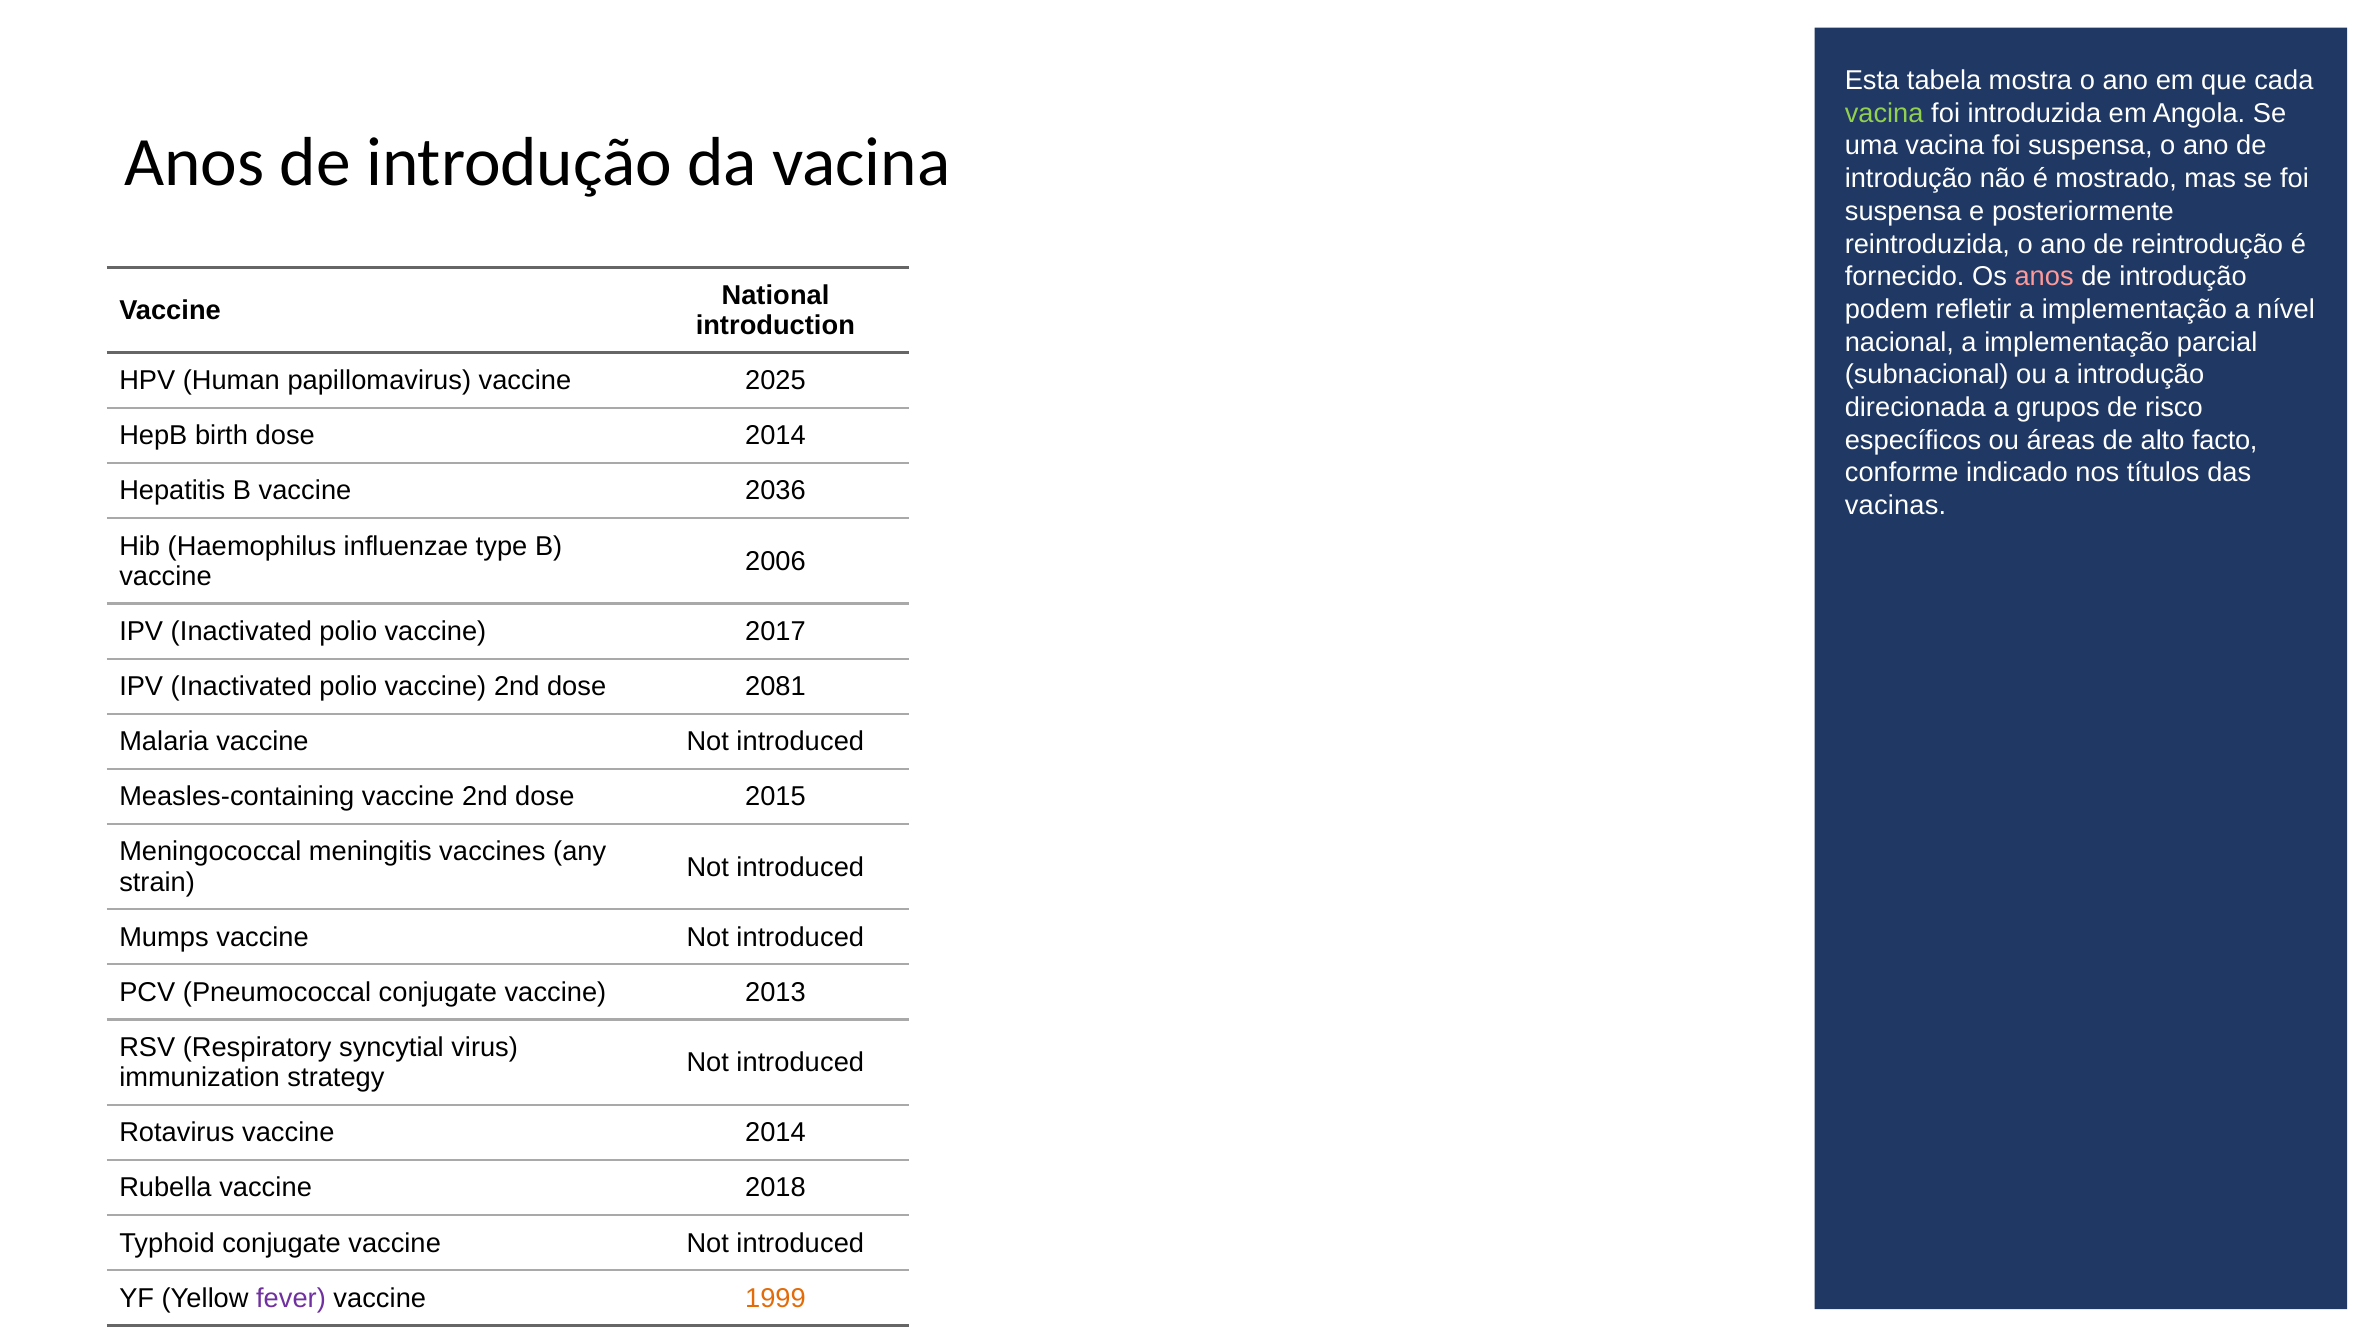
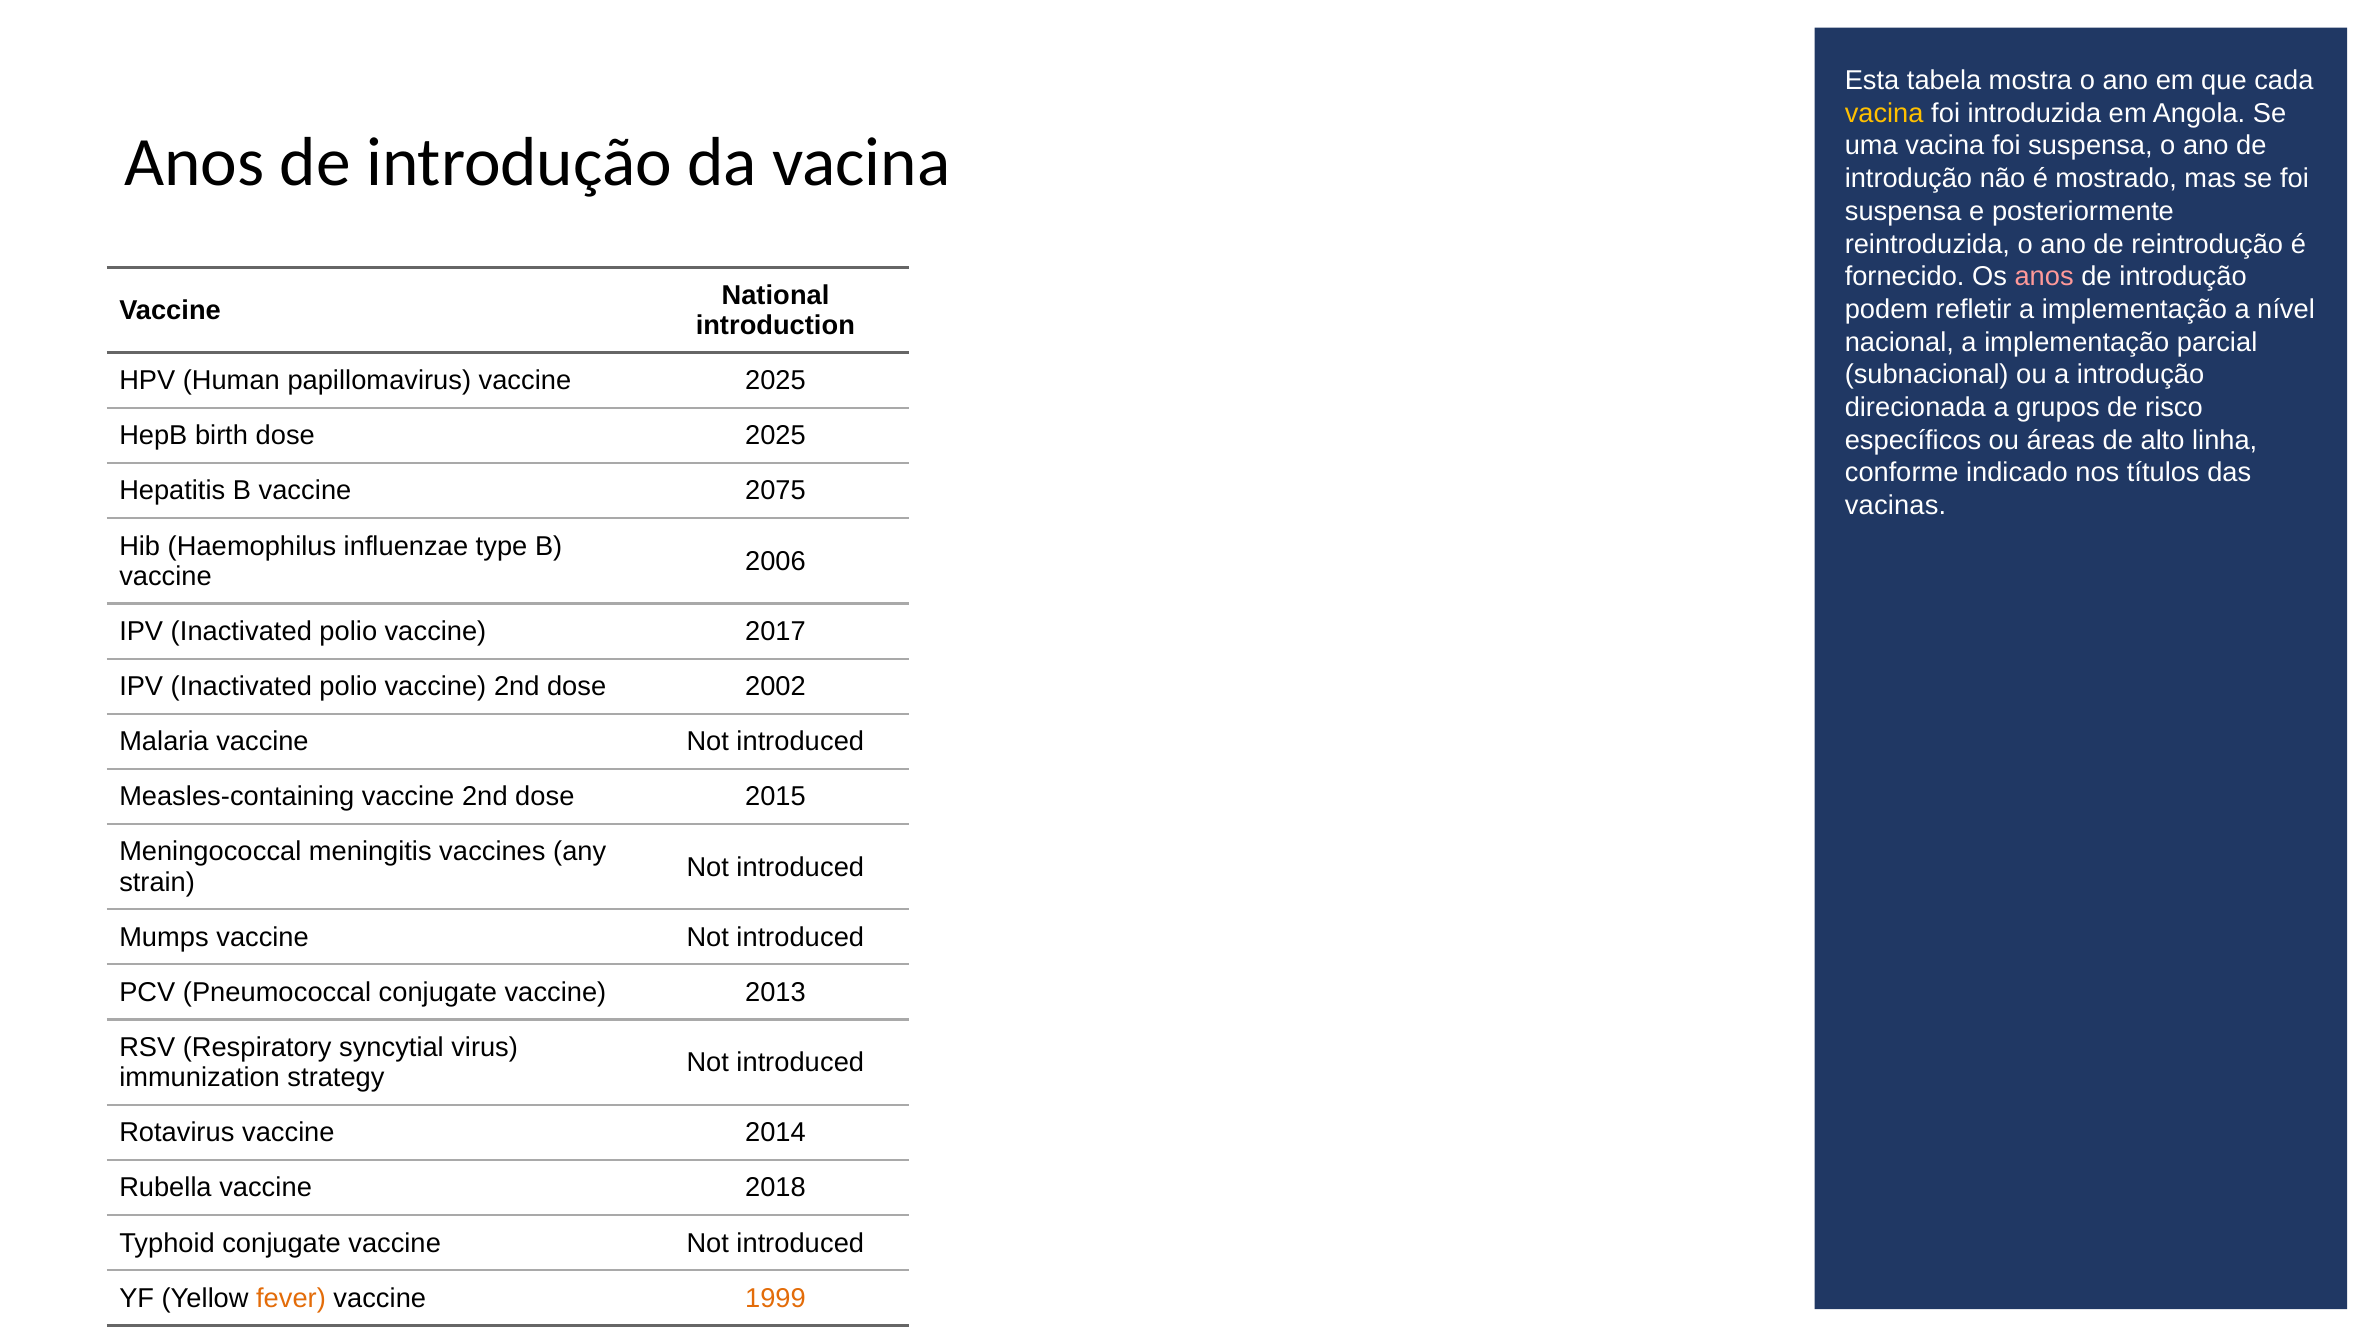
vacina at (1884, 113) colour: light green -> yellow
dose 2014: 2014 -> 2025
facto: facto -> linha
2036: 2036 -> 2075
2081: 2081 -> 2002
fever colour: purple -> orange
